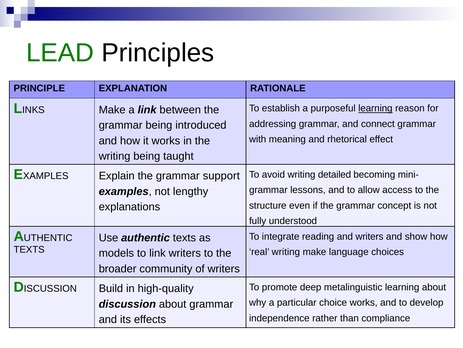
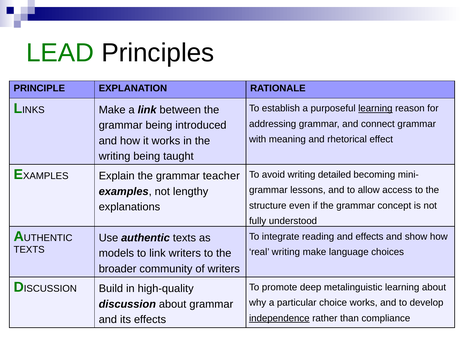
support: support -> teacher
and writers: writers -> effects
independence underline: none -> present
